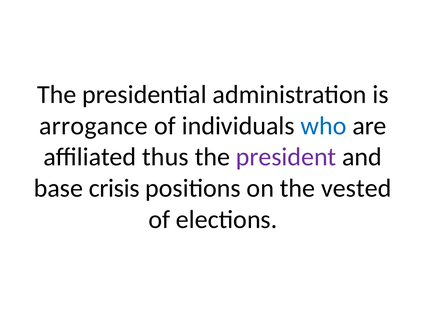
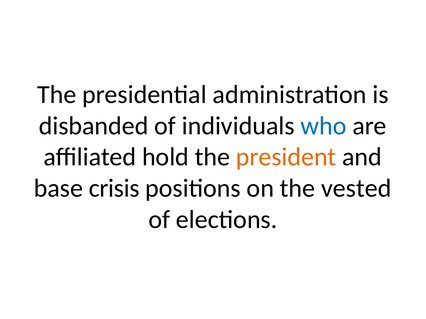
arrogance: arrogance -> disbanded
thus: thus -> hold
president colour: purple -> orange
